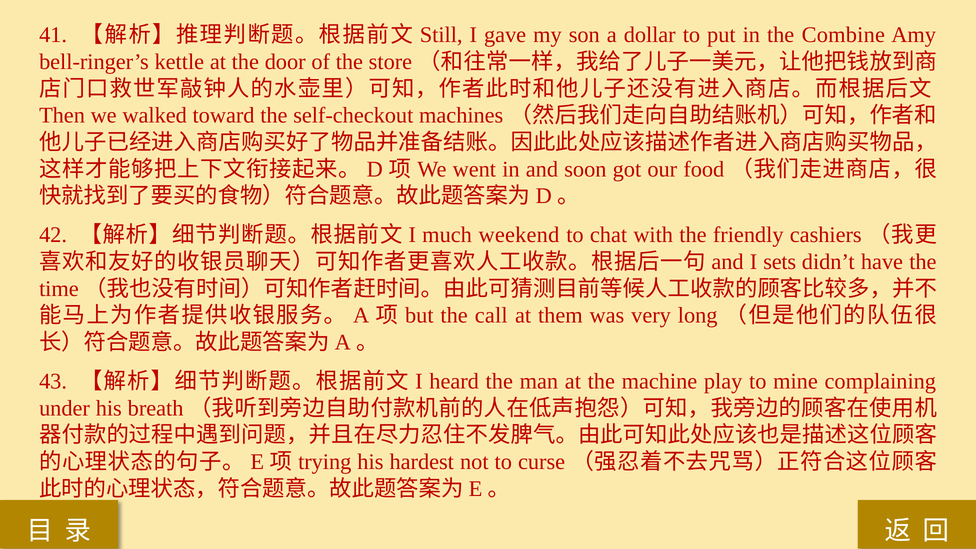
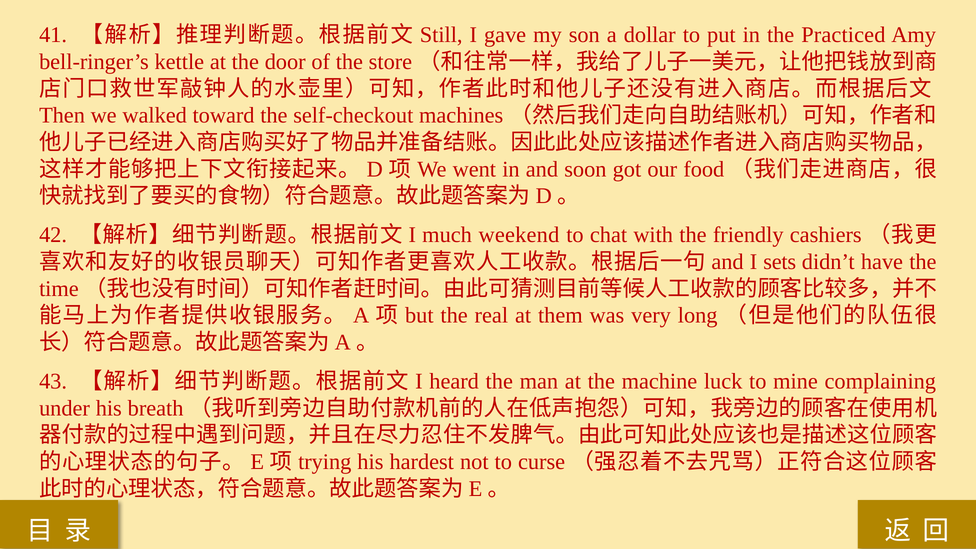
Combine: Combine -> Practiced
call: call -> real
play: play -> luck
